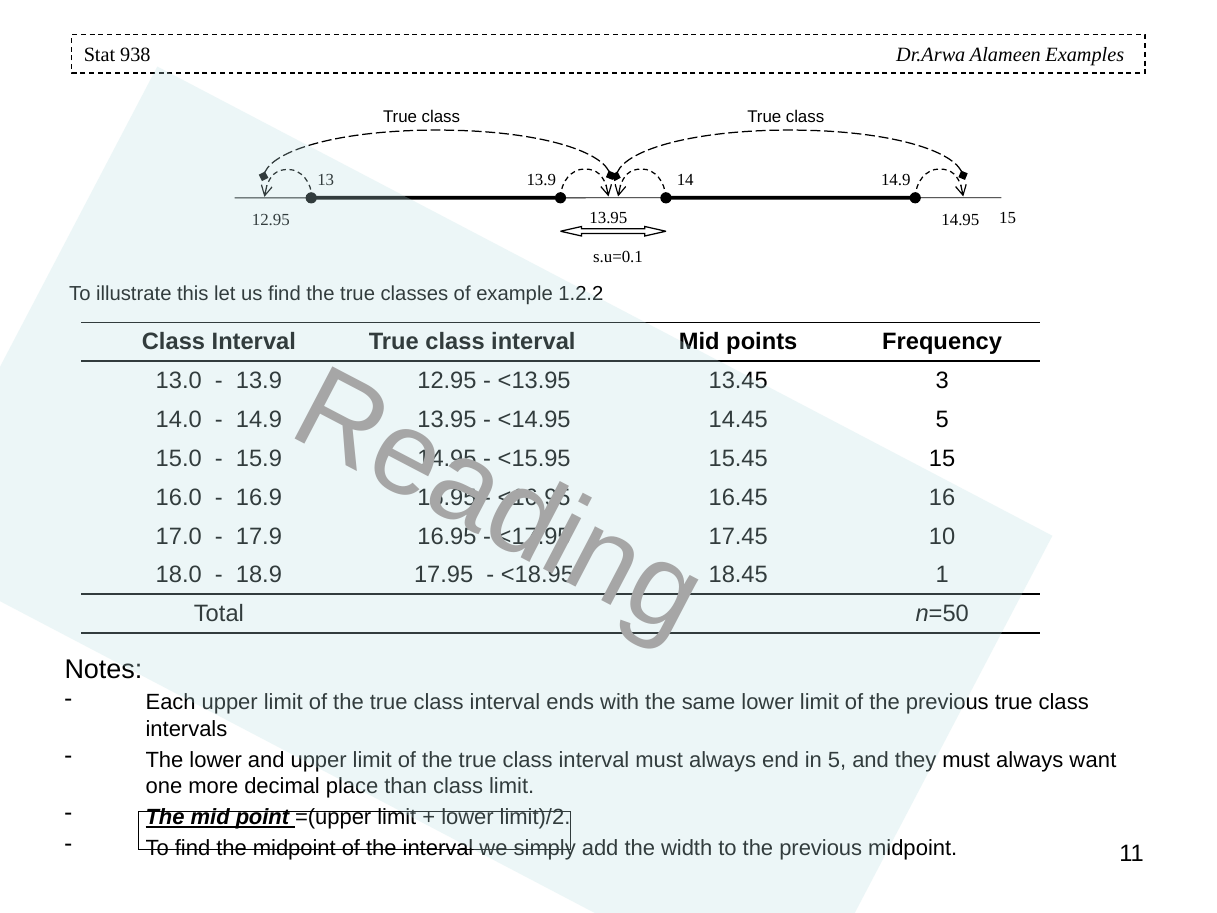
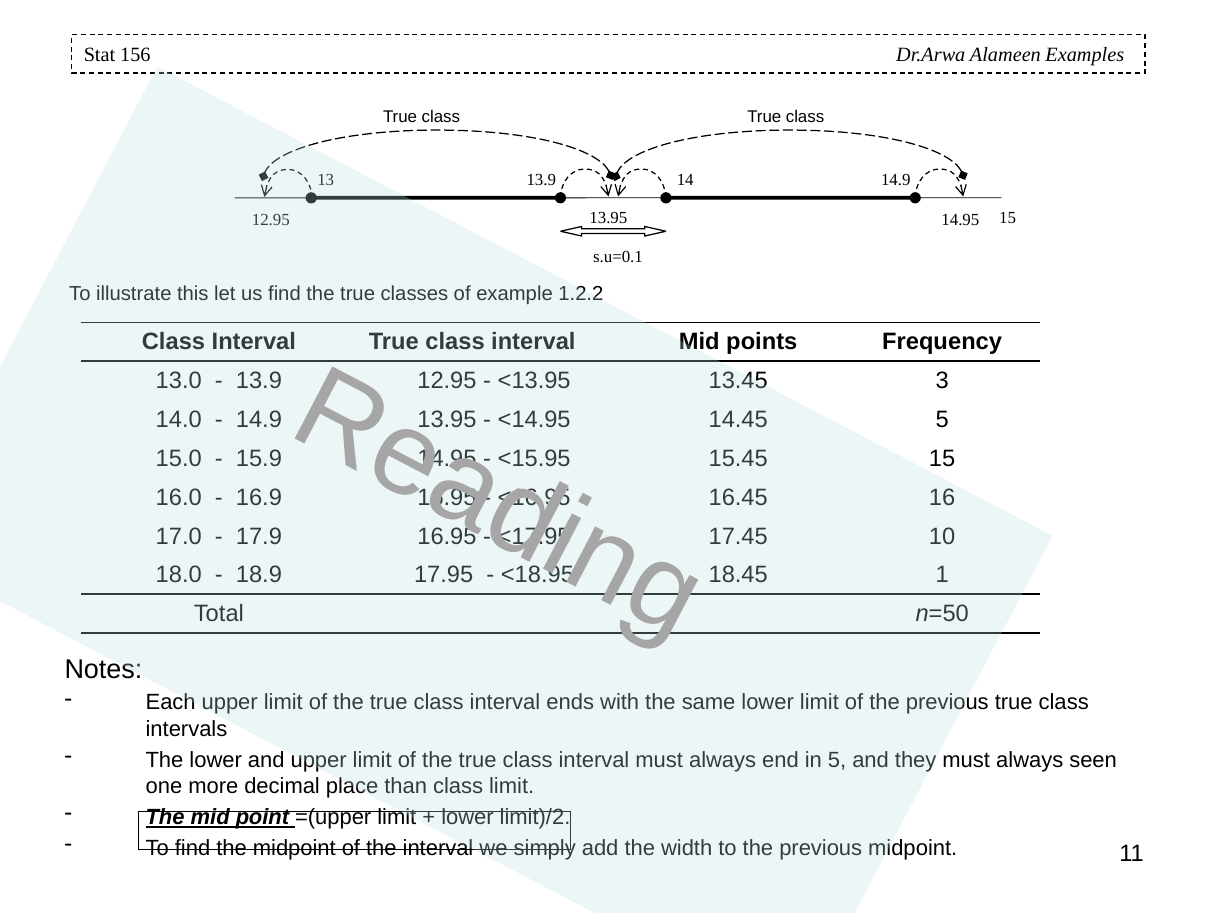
938: 938 -> 156
want: want -> seen
